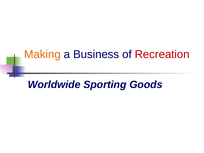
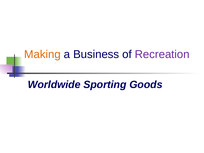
Recreation colour: red -> purple
